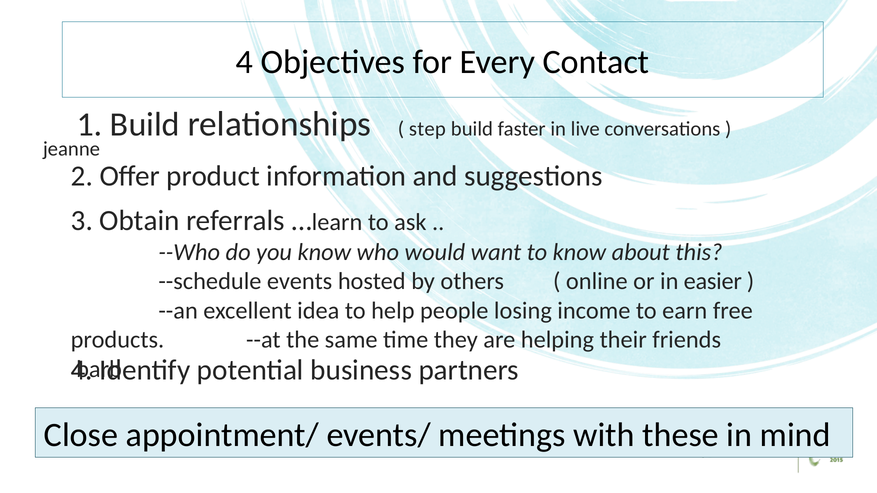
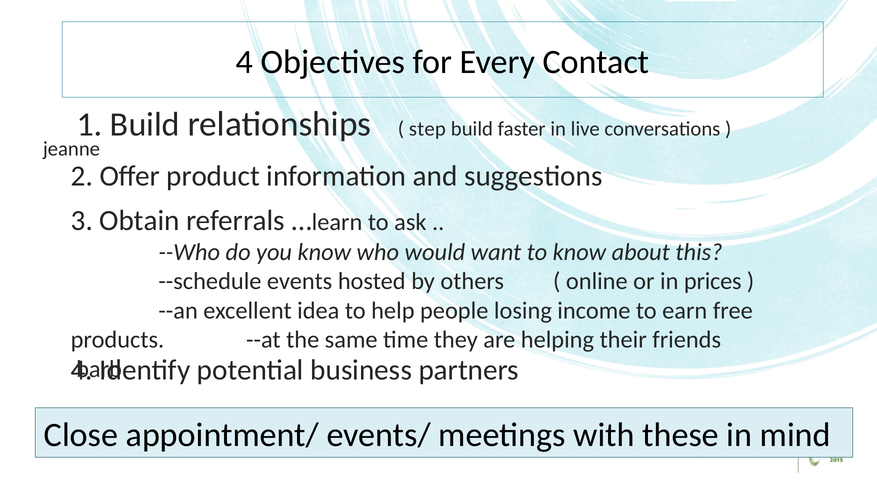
easier: easier -> prices
